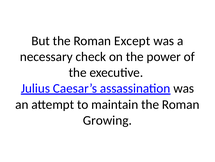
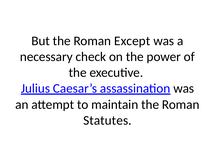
Growing: Growing -> Statutes
